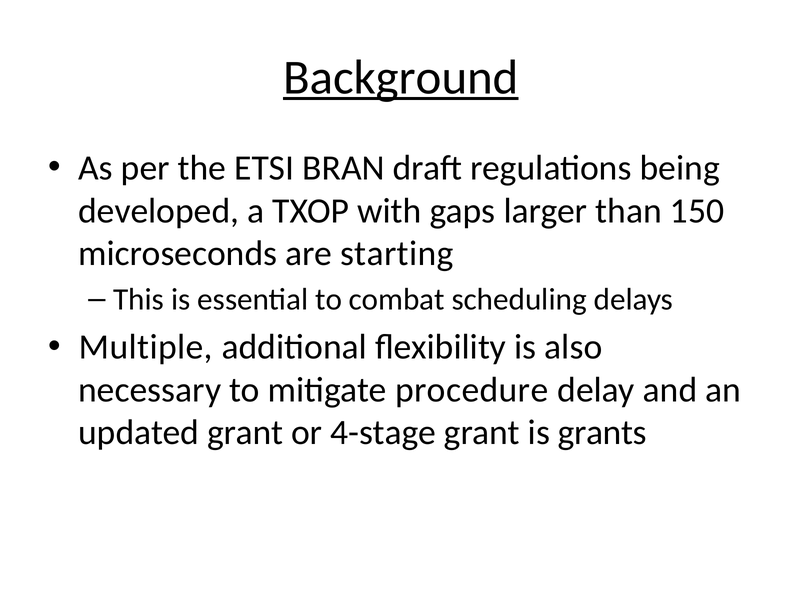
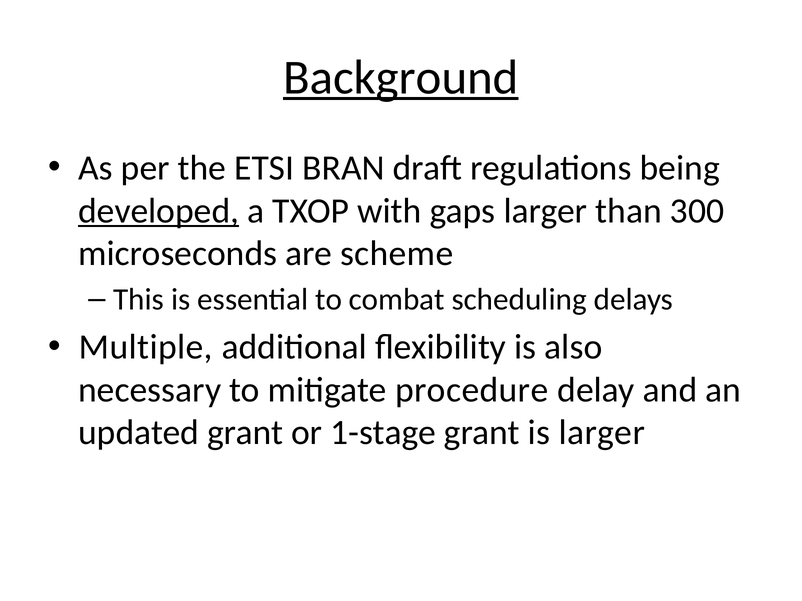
developed underline: none -> present
150: 150 -> 300
starting: starting -> scheme
4-stage: 4-stage -> 1-stage
is grants: grants -> larger
